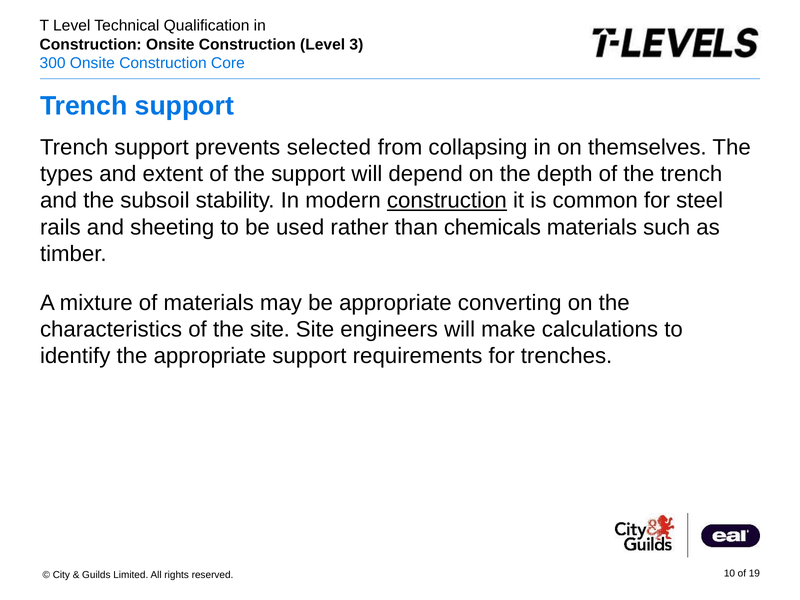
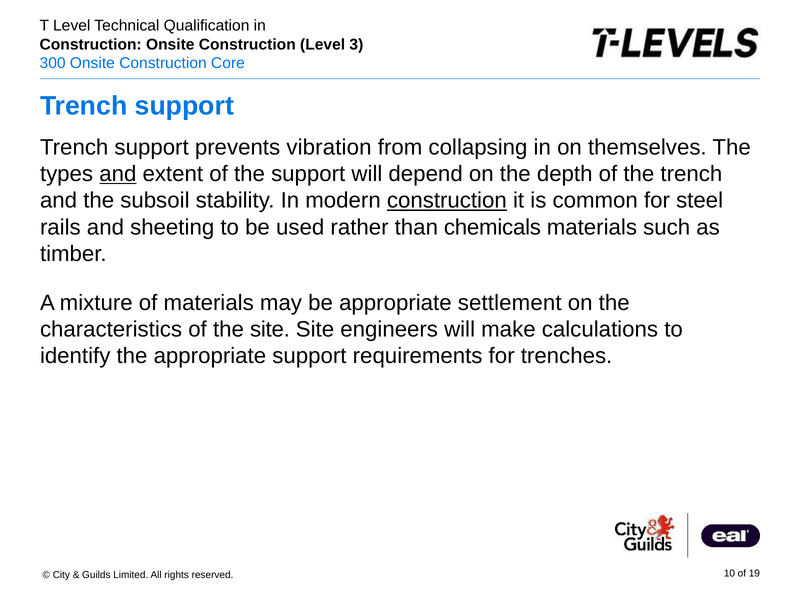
selected: selected -> vibration
and at (118, 174) underline: none -> present
converting: converting -> settlement
